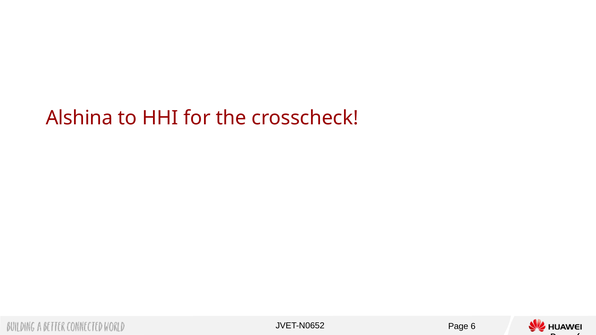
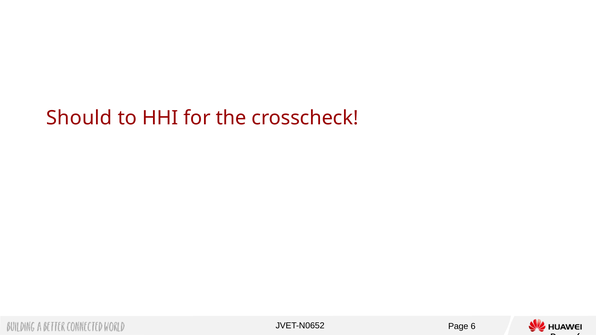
Alshina: Alshina -> Should
